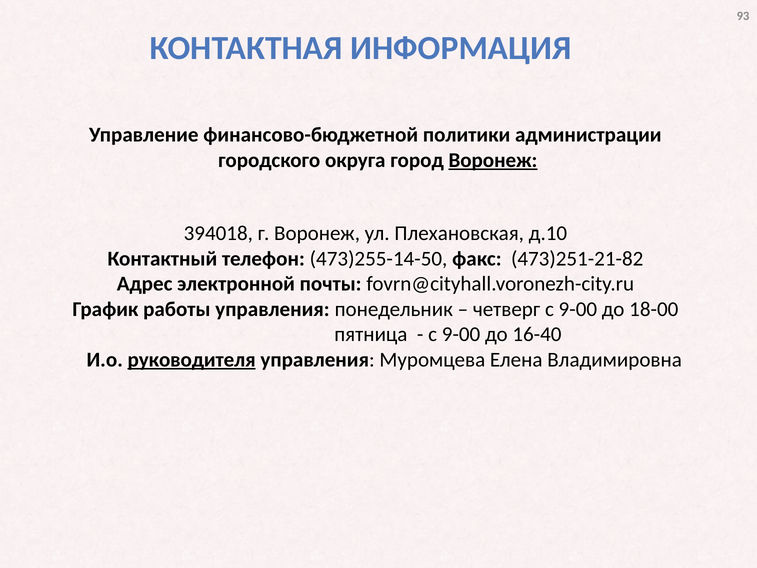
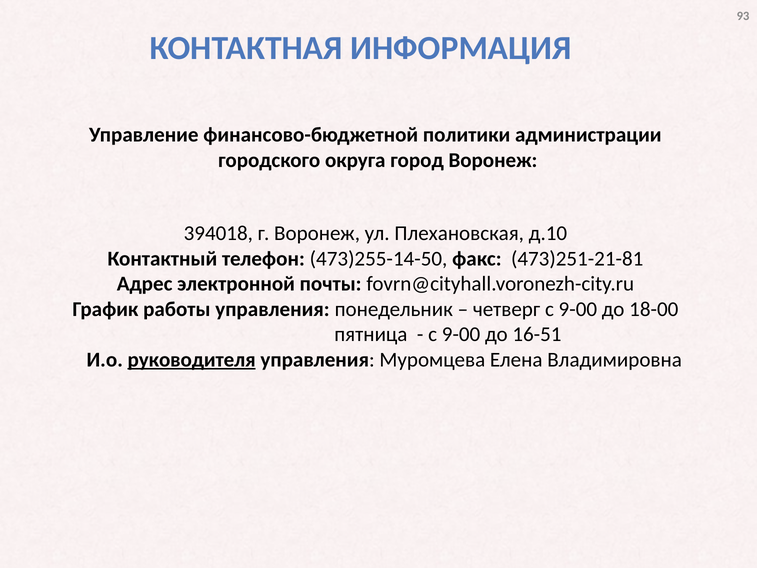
Воронеж at (493, 160) underline: present -> none
473)251-21-82: 473)251-21-82 -> 473)251-21-81
16-40: 16-40 -> 16-51
